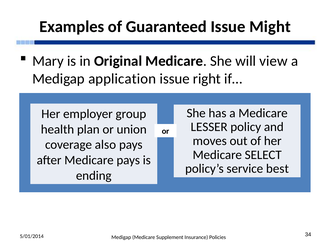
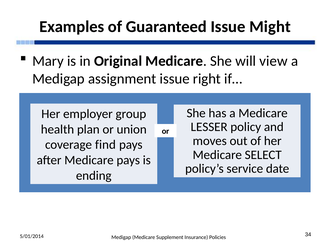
application: application -> assignment
also: also -> find
best: best -> date
